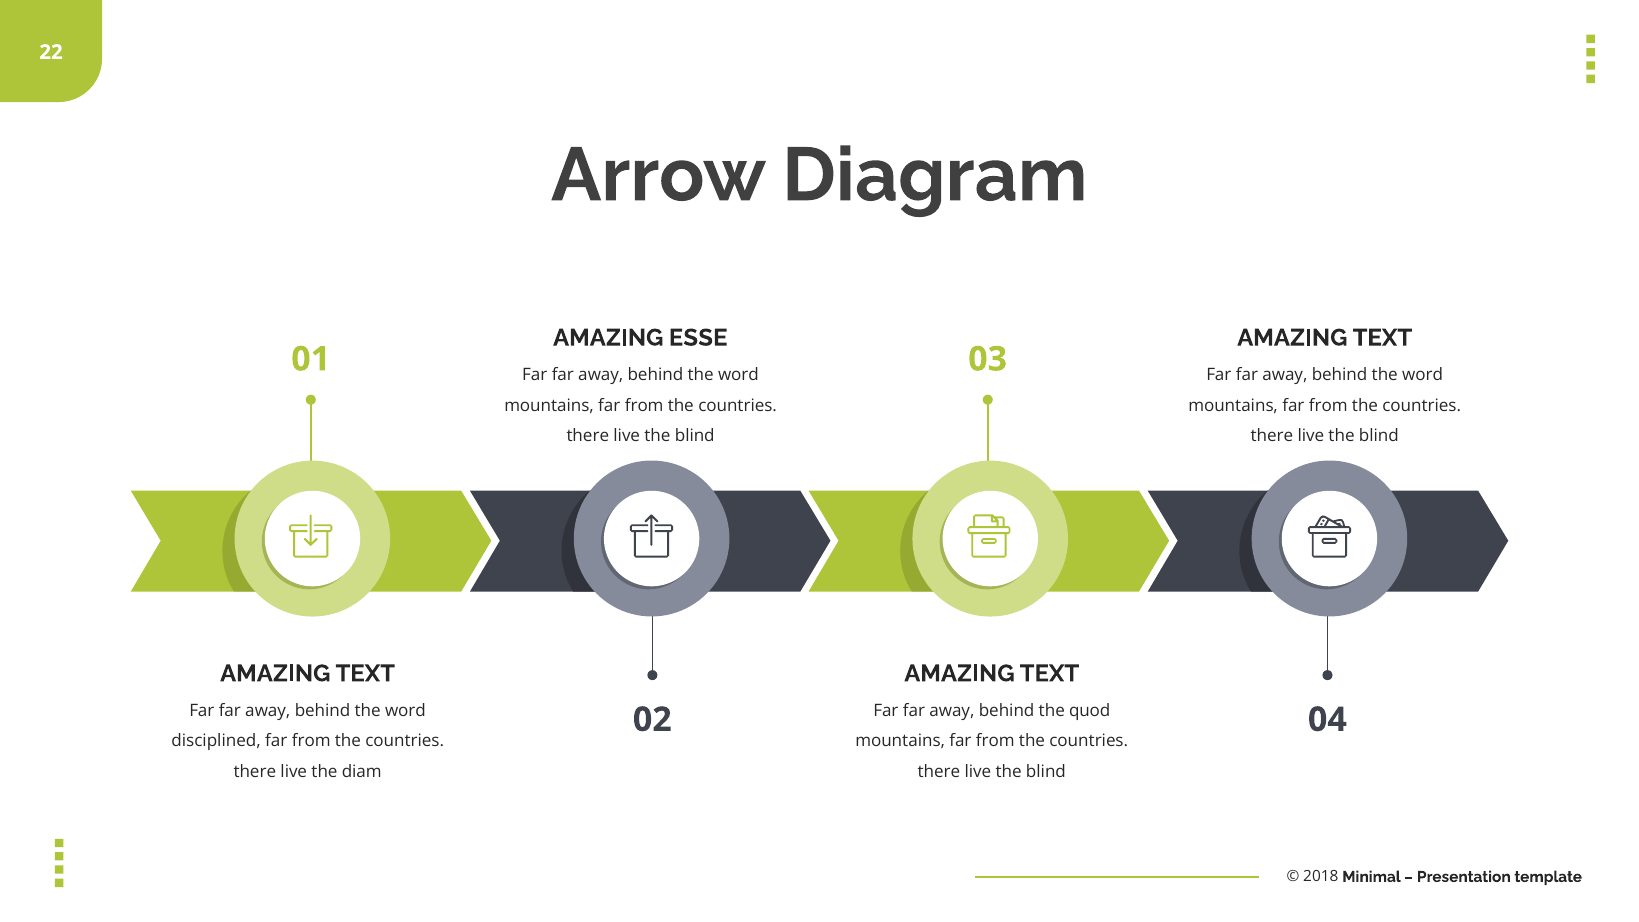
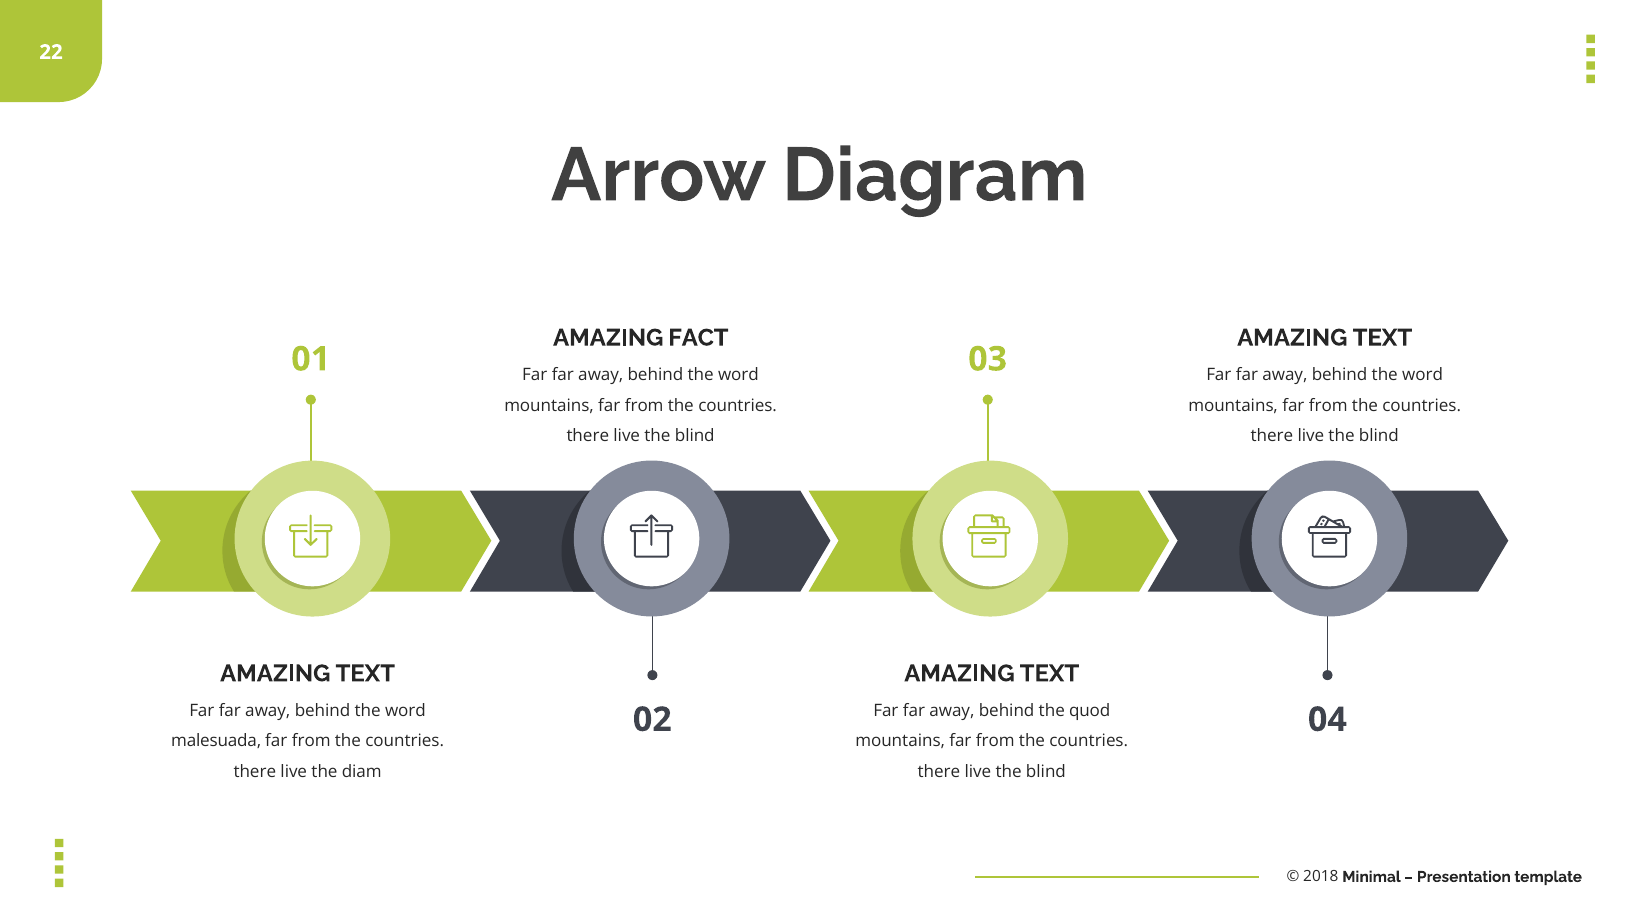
ESSE: ESSE -> FACT
disciplined: disciplined -> malesuada
